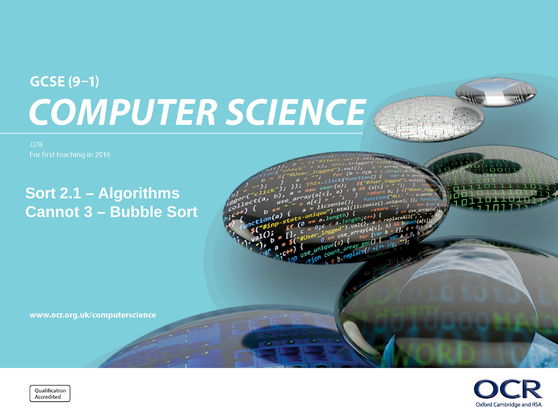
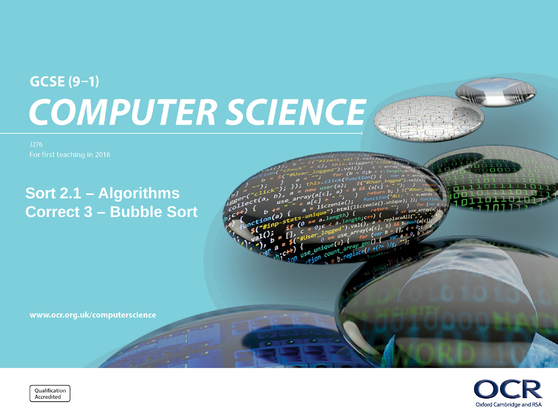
Cannot: Cannot -> Correct
